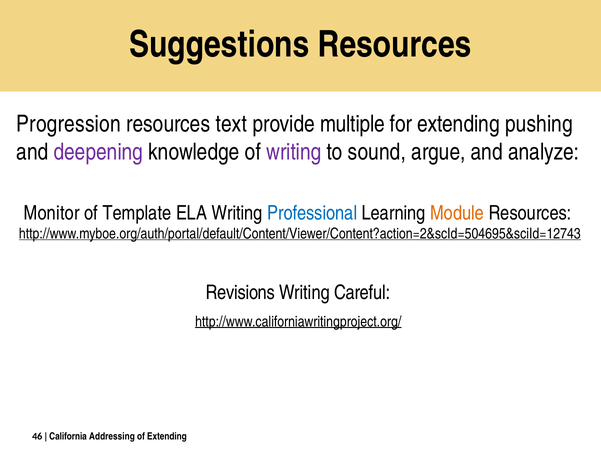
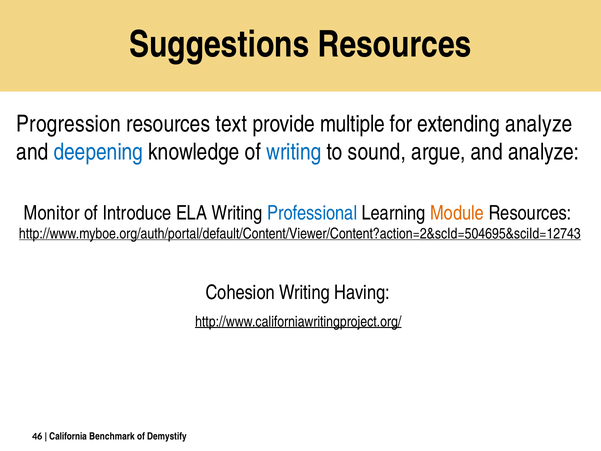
extending pushing: pushing -> analyze
deepening colour: purple -> blue
writing at (294, 152) colour: purple -> blue
Template: Template -> Introduce
Revisions: Revisions -> Cohesion
Careful: Careful -> Having
Addressing: Addressing -> Benchmark
of Extending: Extending -> Demystify
